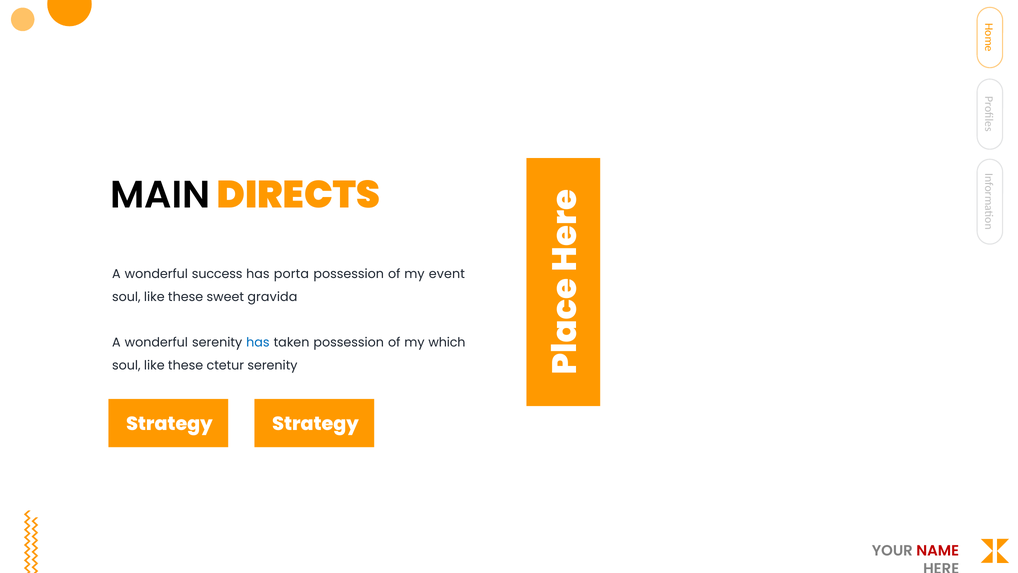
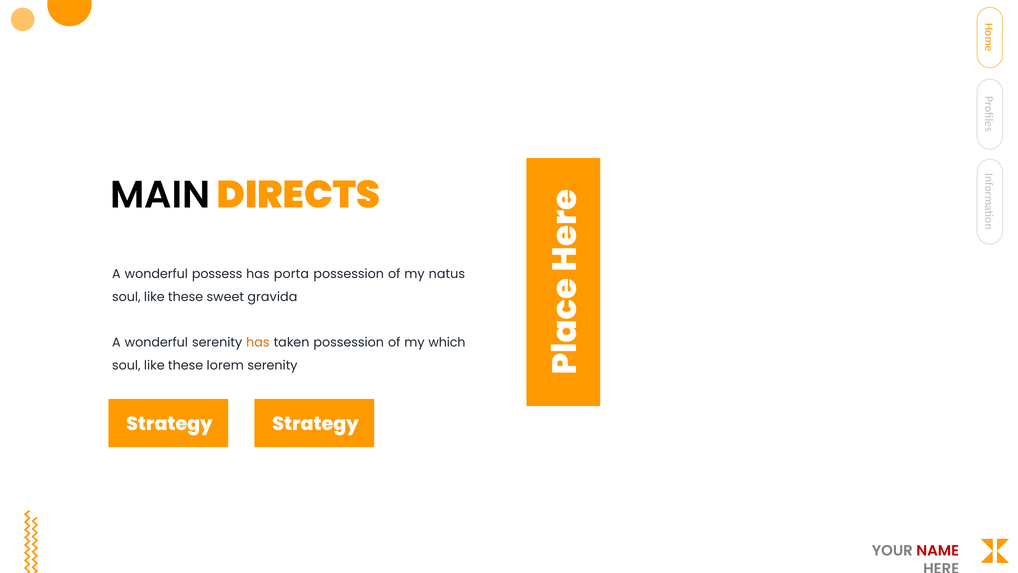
success: success -> possess
event: event -> natus
has at (258, 343) colour: blue -> orange
ctetur: ctetur -> lorem
